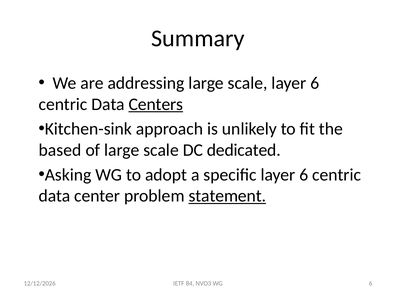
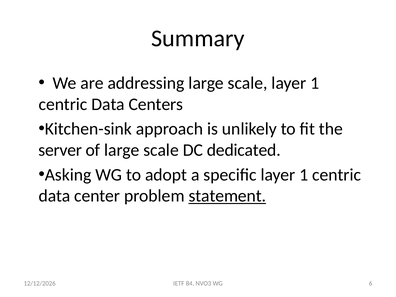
scale layer 6: 6 -> 1
Centers underline: present -> none
based: based -> server
specific layer 6: 6 -> 1
